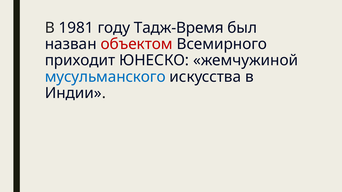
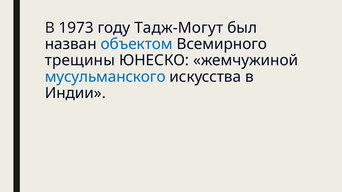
1981: 1981 -> 1973
Тадж-Время: Тадж-Время -> Тадж-Могут
объектом colour: red -> blue
приходит: приходит -> трещины
